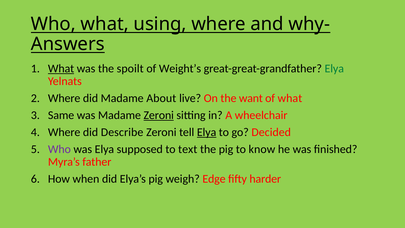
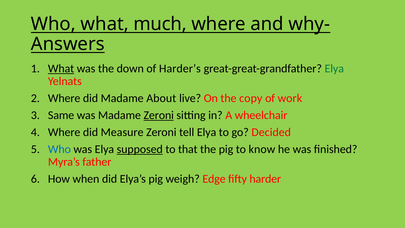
using: using -> much
spoilt: spoilt -> down
Weight’s: Weight’s -> Harder’s
want: want -> copy
of what: what -> work
Describe: Describe -> Measure
Elya at (207, 132) underline: present -> none
Who at (59, 149) colour: purple -> blue
supposed underline: none -> present
text: text -> that
